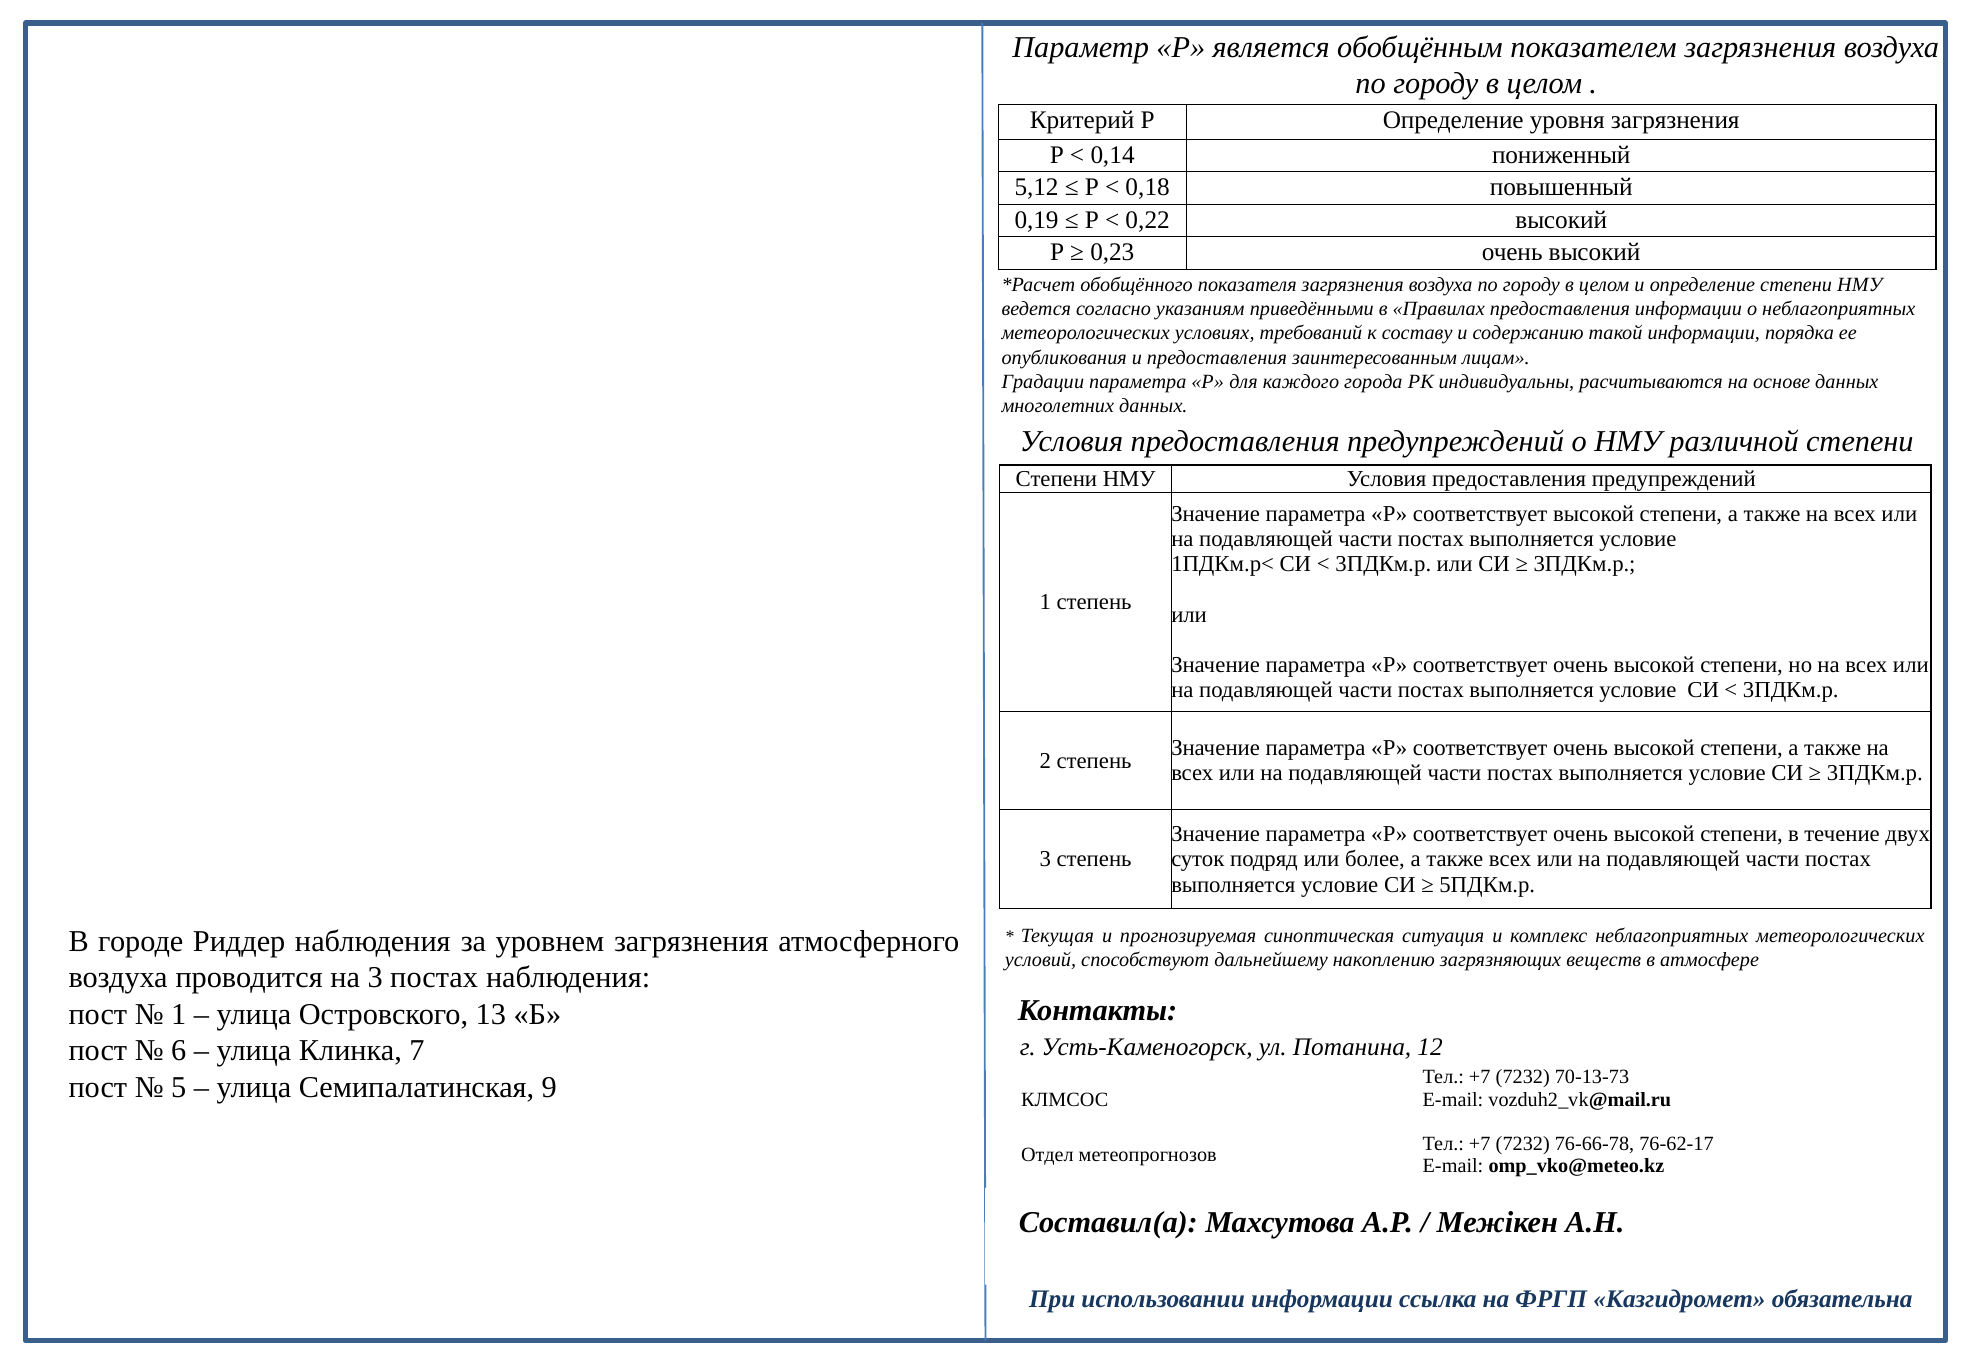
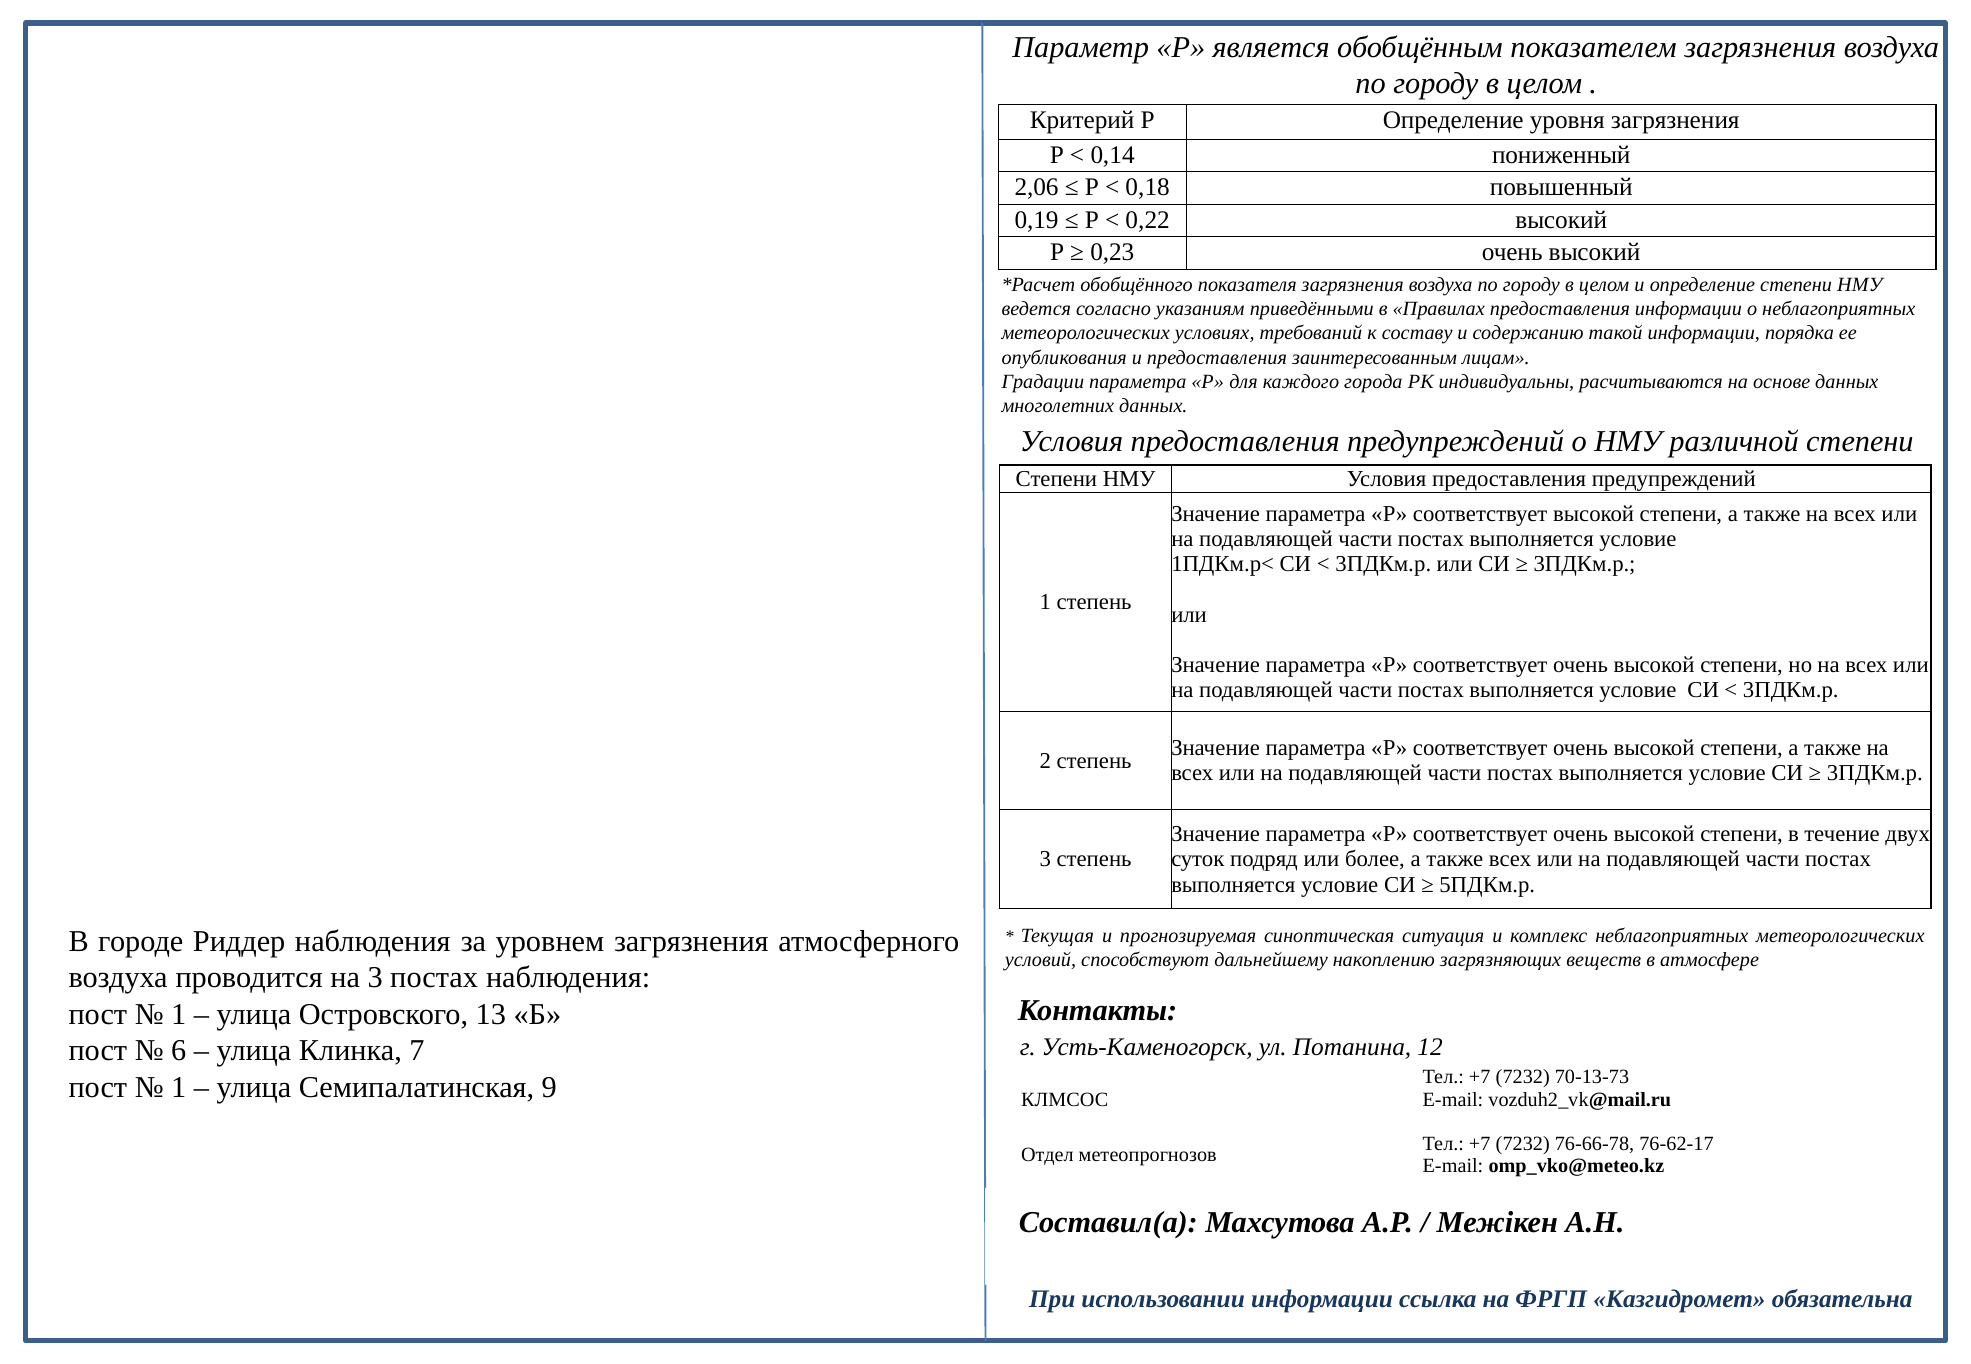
5,12: 5,12 -> 2,06
5 at (179, 1087): 5 -> 1
